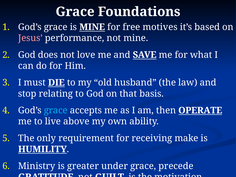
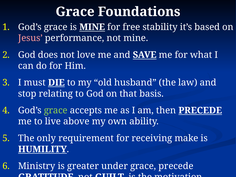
motives: motives -> stability
grace at (56, 110) colour: light blue -> light green
then OPERATE: OPERATE -> PRECEDE
